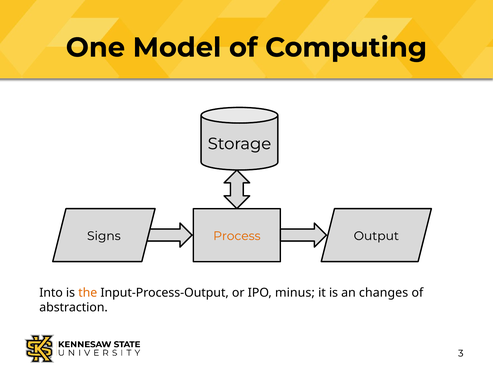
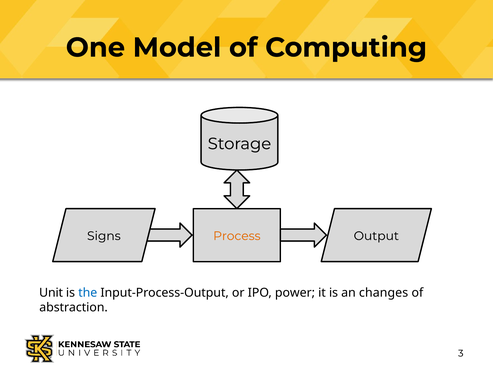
Into: Into -> Unit
the colour: orange -> blue
minus: minus -> power
